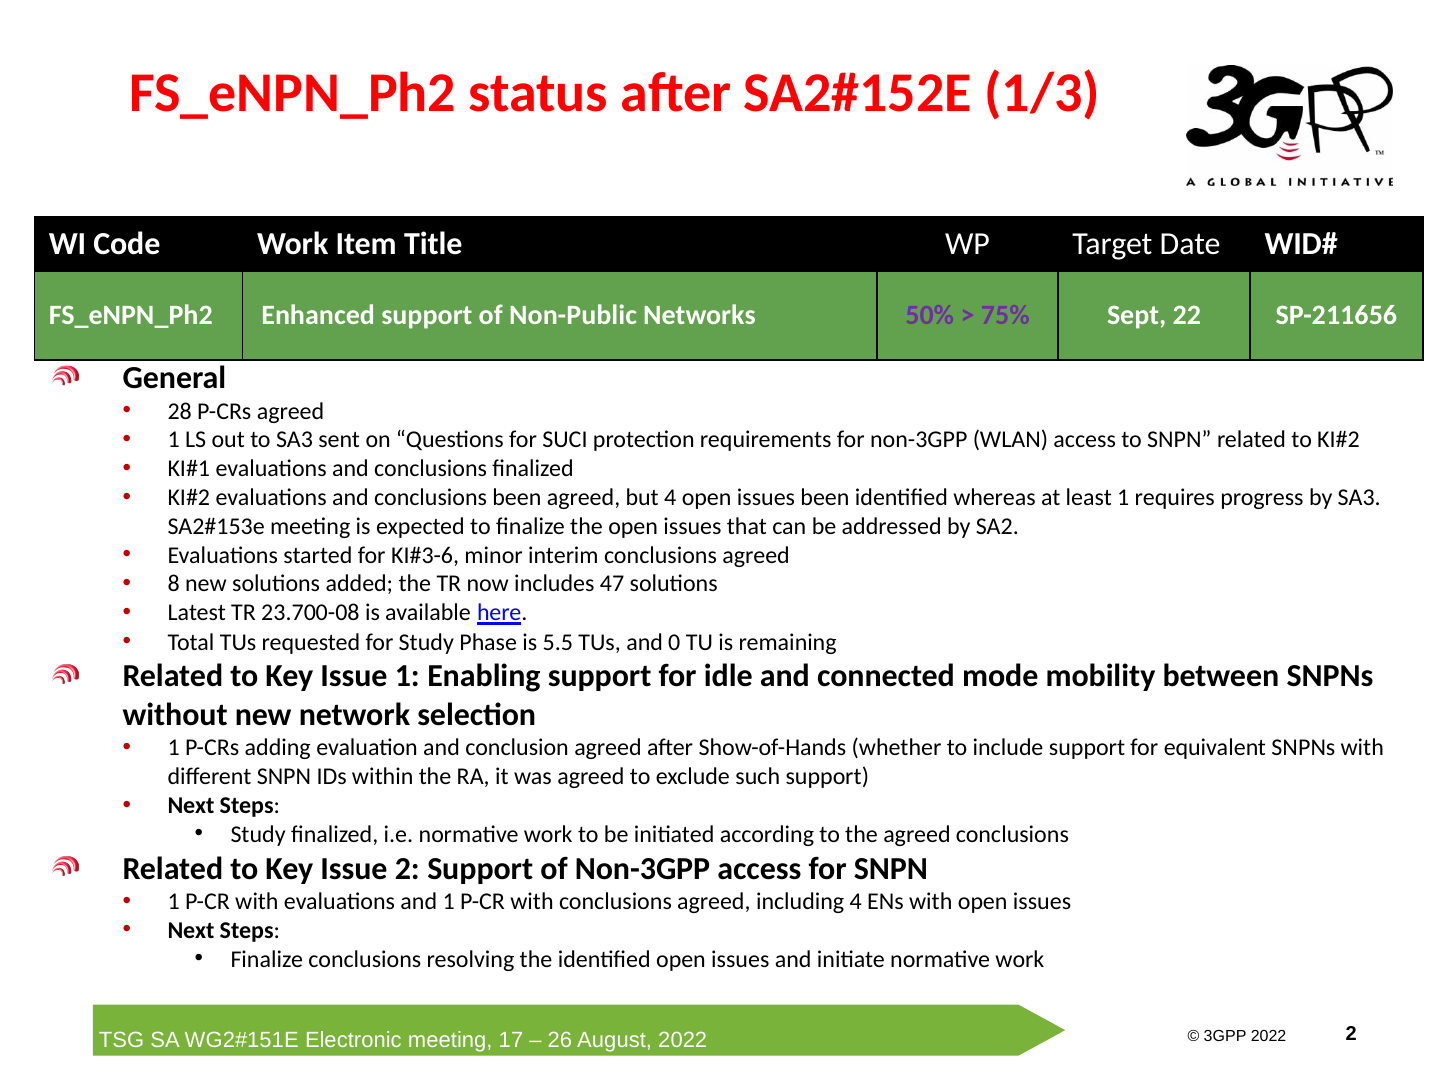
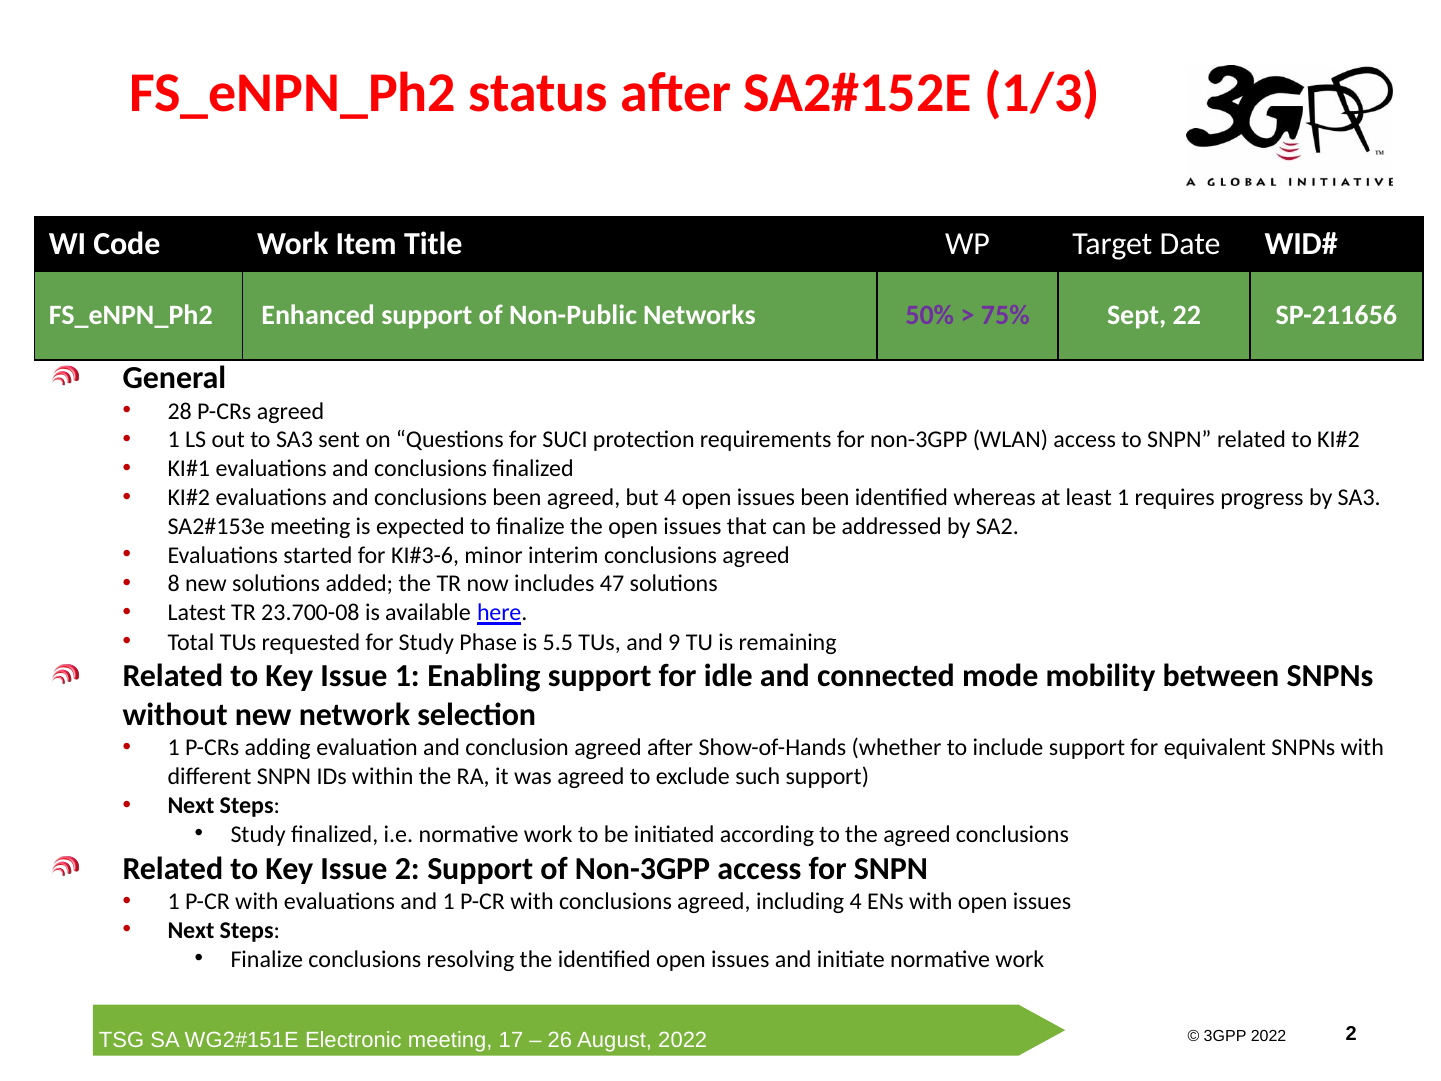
0: 0 -> 9
